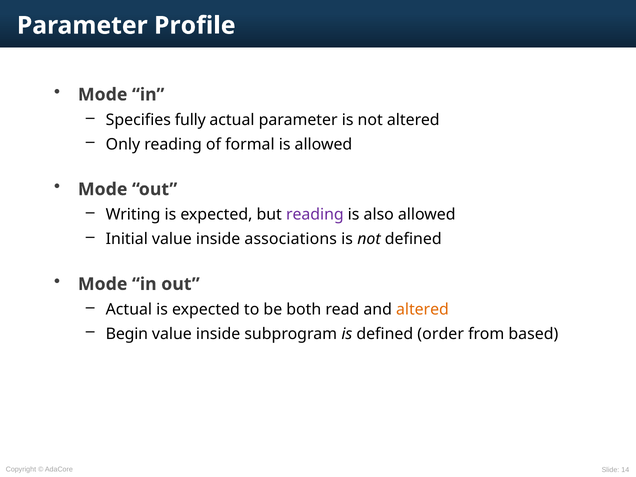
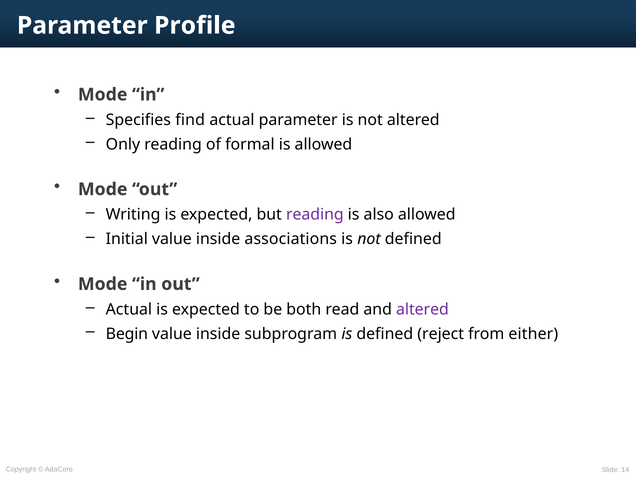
fully: fully -> find
altered at (422, 309) colour: orange -> purple
order: order -> reject
based: based -> either
